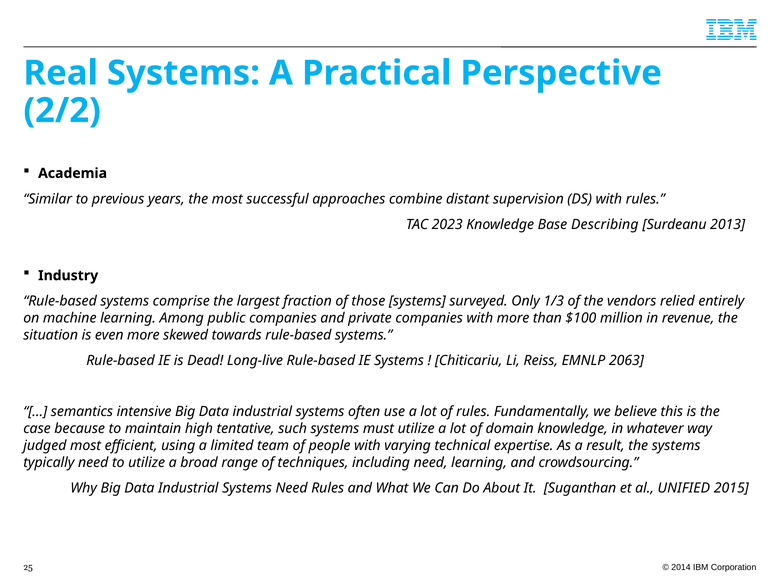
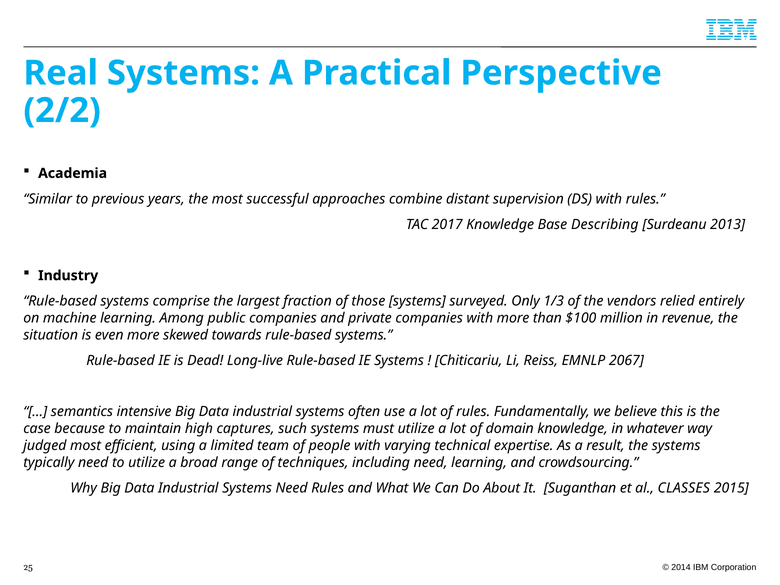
2023: 2023 -> 2017
2063: 2063 -> 2067
tentative: tentative -> captures
UNIFIED: UNIFIED -> CLASSES
